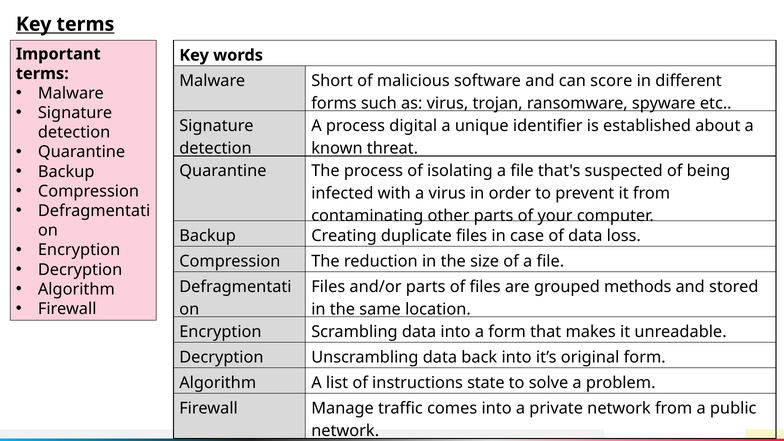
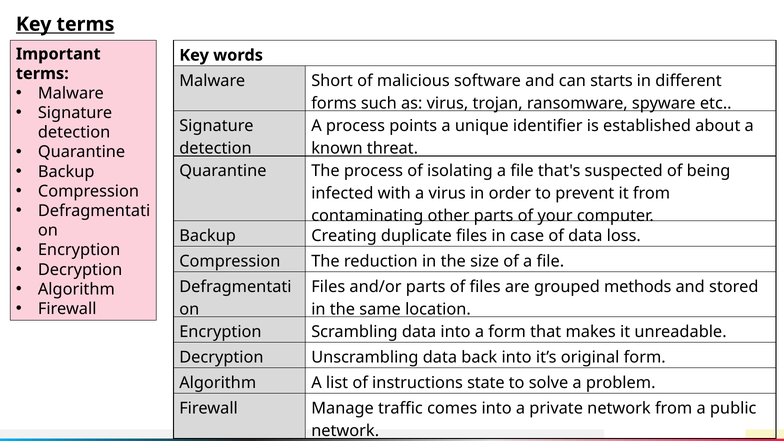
score: score -> starts
digital: digital -> points
